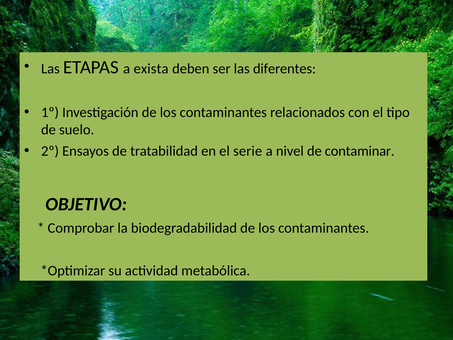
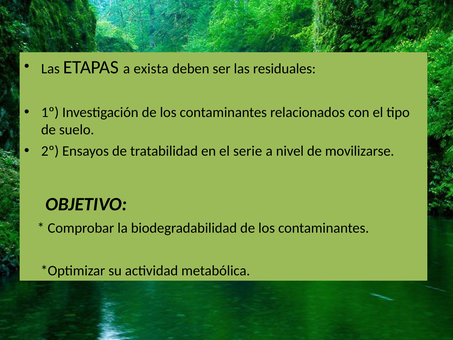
diferentes: diferentes -> residuales
contaminar: contaminar -> movilizarse
